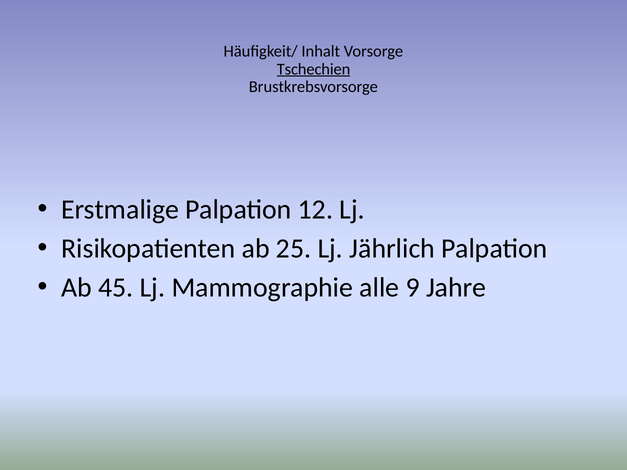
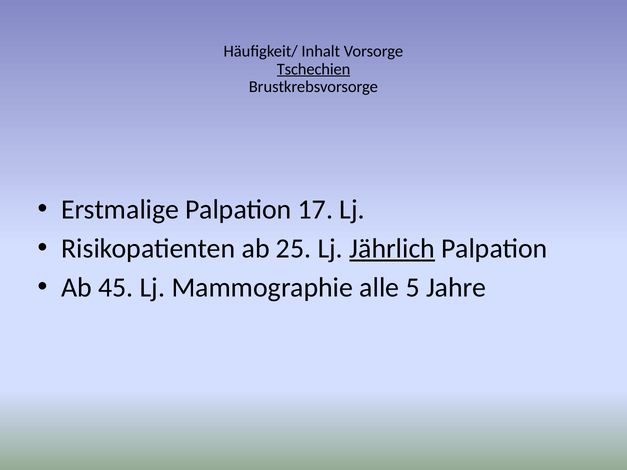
12: 12 -> 17
Jährlich underline: none -> present
9: 9 -> 5
